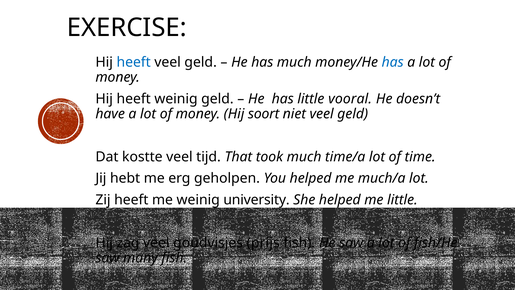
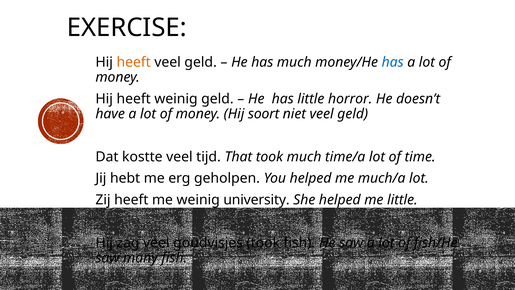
heeft at (134, 62) colour: blue -> orange
vooral: vooral -> horror
goudvisjes prijs: prijs -> took
